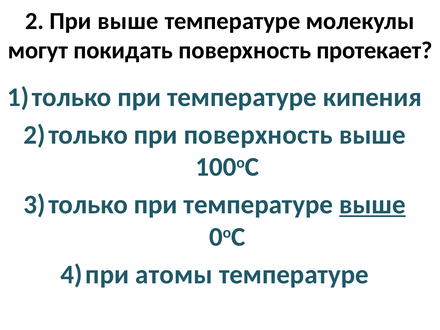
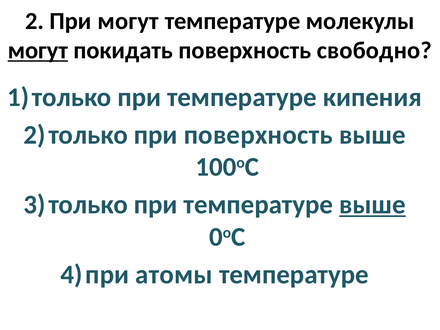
При выше: выше -> могут
могут at (38, 50) underline: none -> present
протекает: протекает -> свободно
